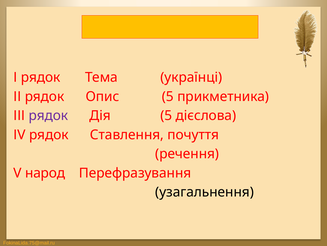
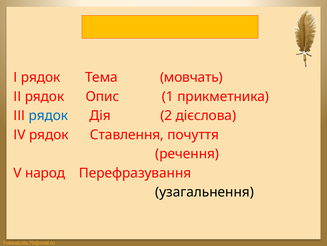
українці: українці -> мовчать
Опис 5: 5 -> 1
рядок at (48, 115) colour: purple -> blue
Дія 5: 5 -> 2
